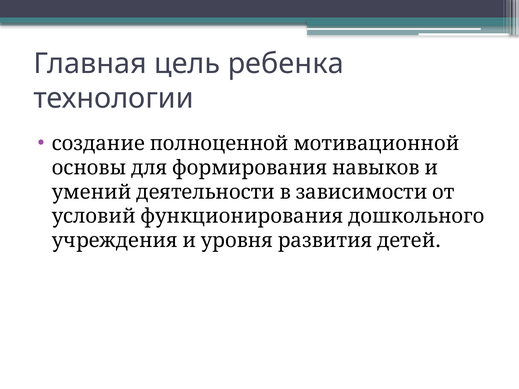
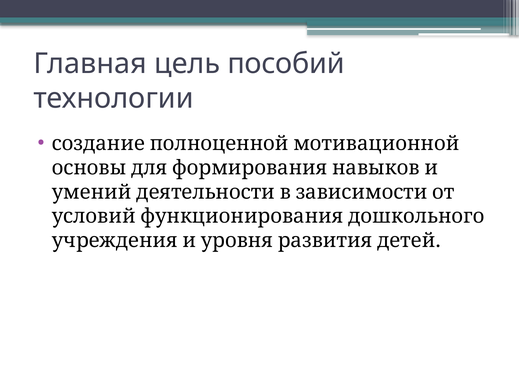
ребенка: ребенка -> пособий
